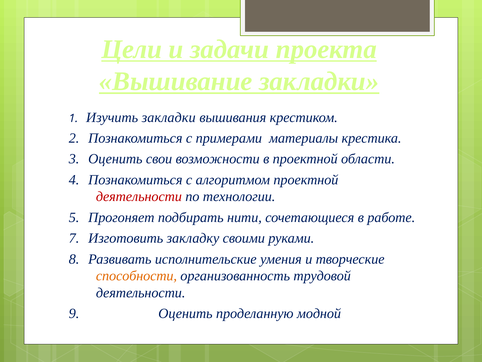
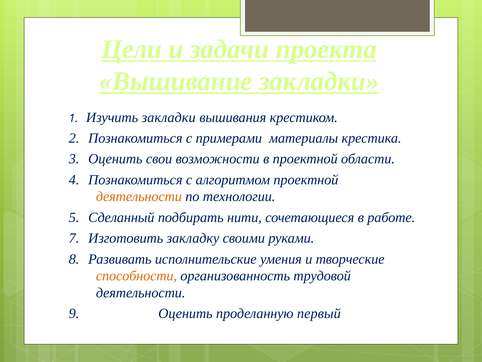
деятельности at (139, 196) colour: red -> orange
Прогоняет: Прогоняет -> Сделанный
модной: модной -> первый
